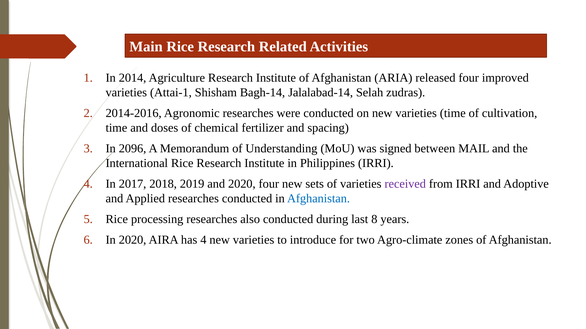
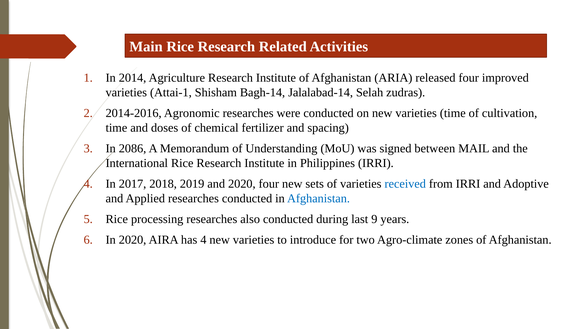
2096: 2096 -> 2086
received colour: purple -> blue
8: 8 -> 9
